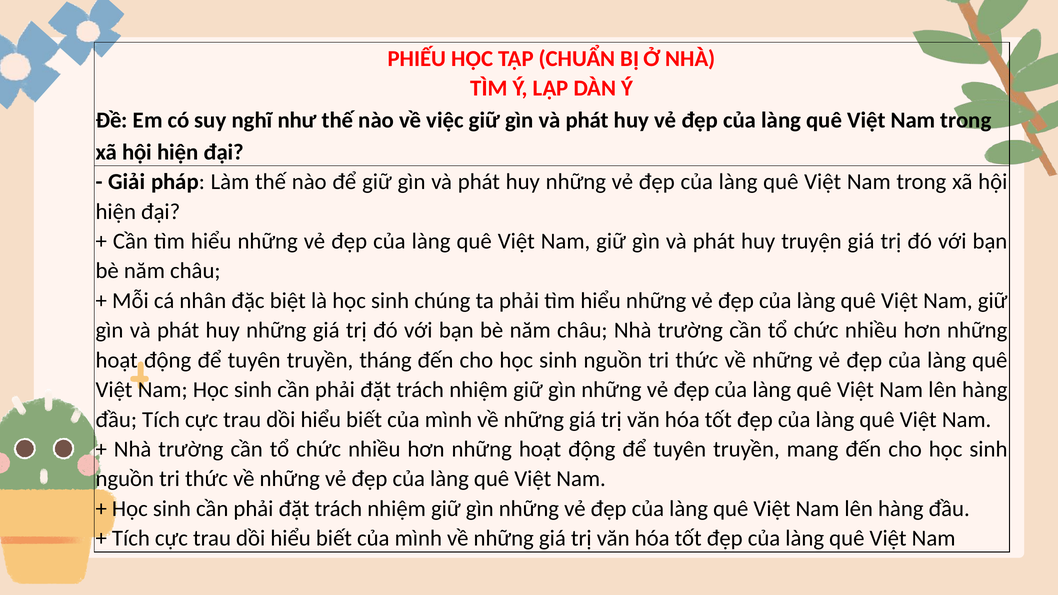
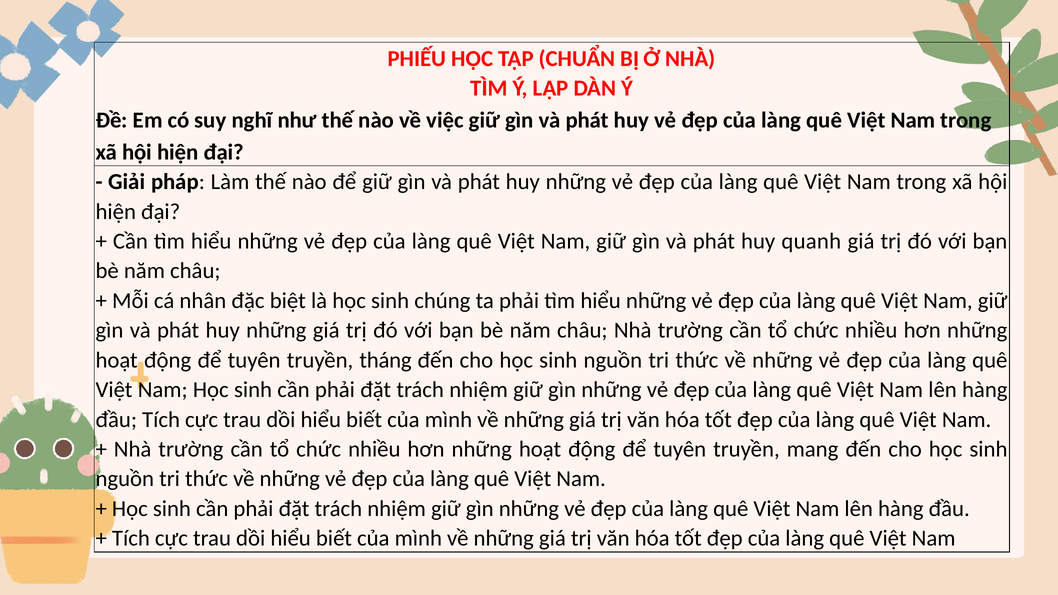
truyện: truyện -> quanh
